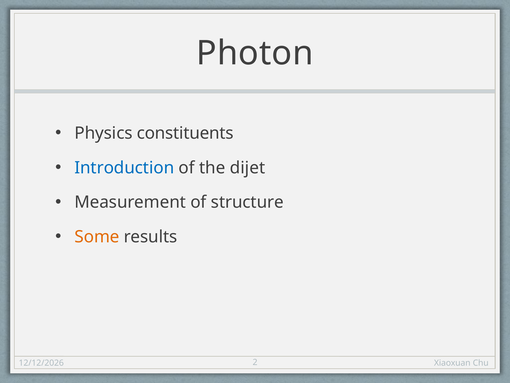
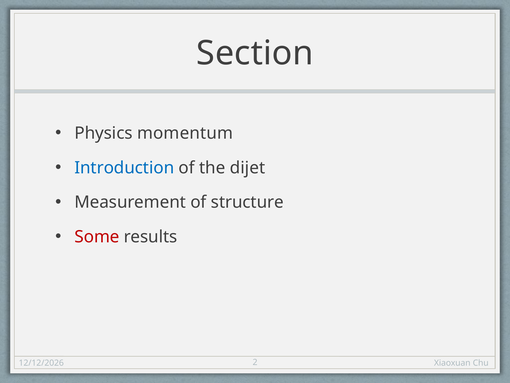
Photon: Photon -> Section
constituents: constituents -> momentum
Some colour: orange -> red
